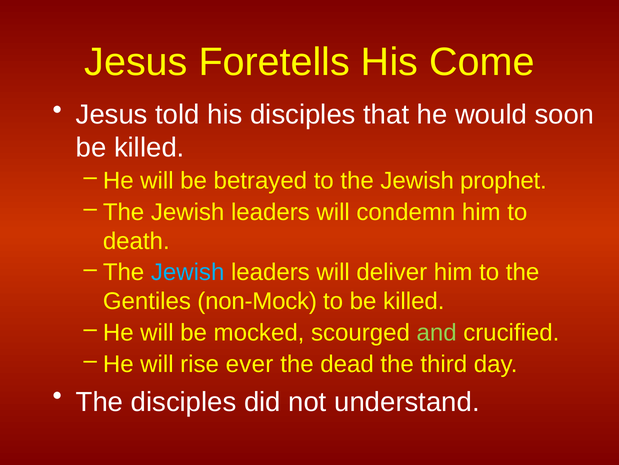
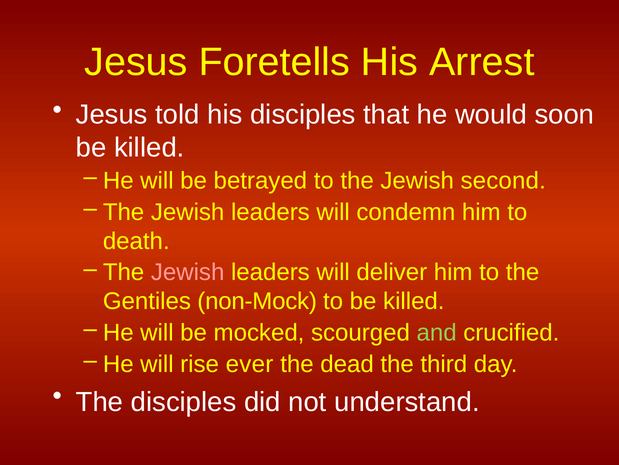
Come: Come -> Arrest
prophet: prophet -> second
Jewish at (188, 272) colour: light blue -> pink
